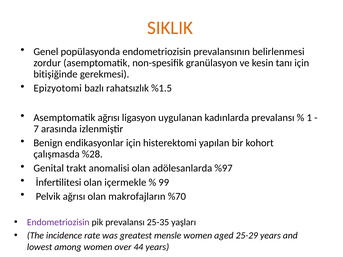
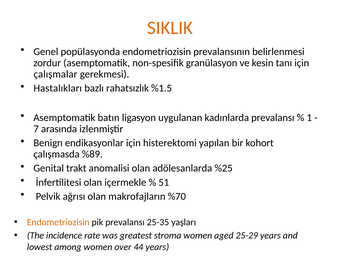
bitişiğinde: bitişiğinde -> çalışmalar
Epizyotomi: Epizyotomi -> Hastalıkları
Asemptomatik ağrısı: ağrısı -> batın
%28: %28 -> %89
%97: %97 -> %25
99: 99 -> 51
Endometriozisin at (58, 222) colour: purple -> orange
mensle: mensle -> stroma
